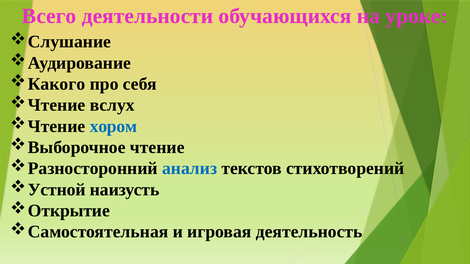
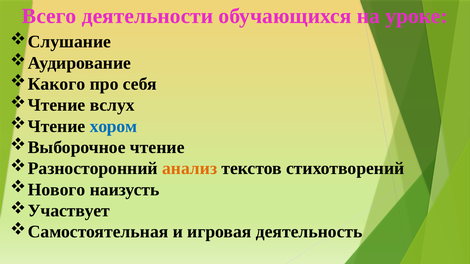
анализ colour: blue -> orange
Устной: Устной -> Нового
Открытие: Открытие -> Участвует
